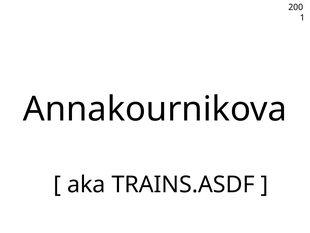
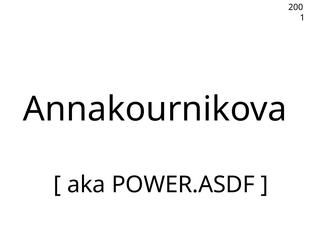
TRAINS.ASDF: TRAINS.ASDF -> POWER.ASDF
